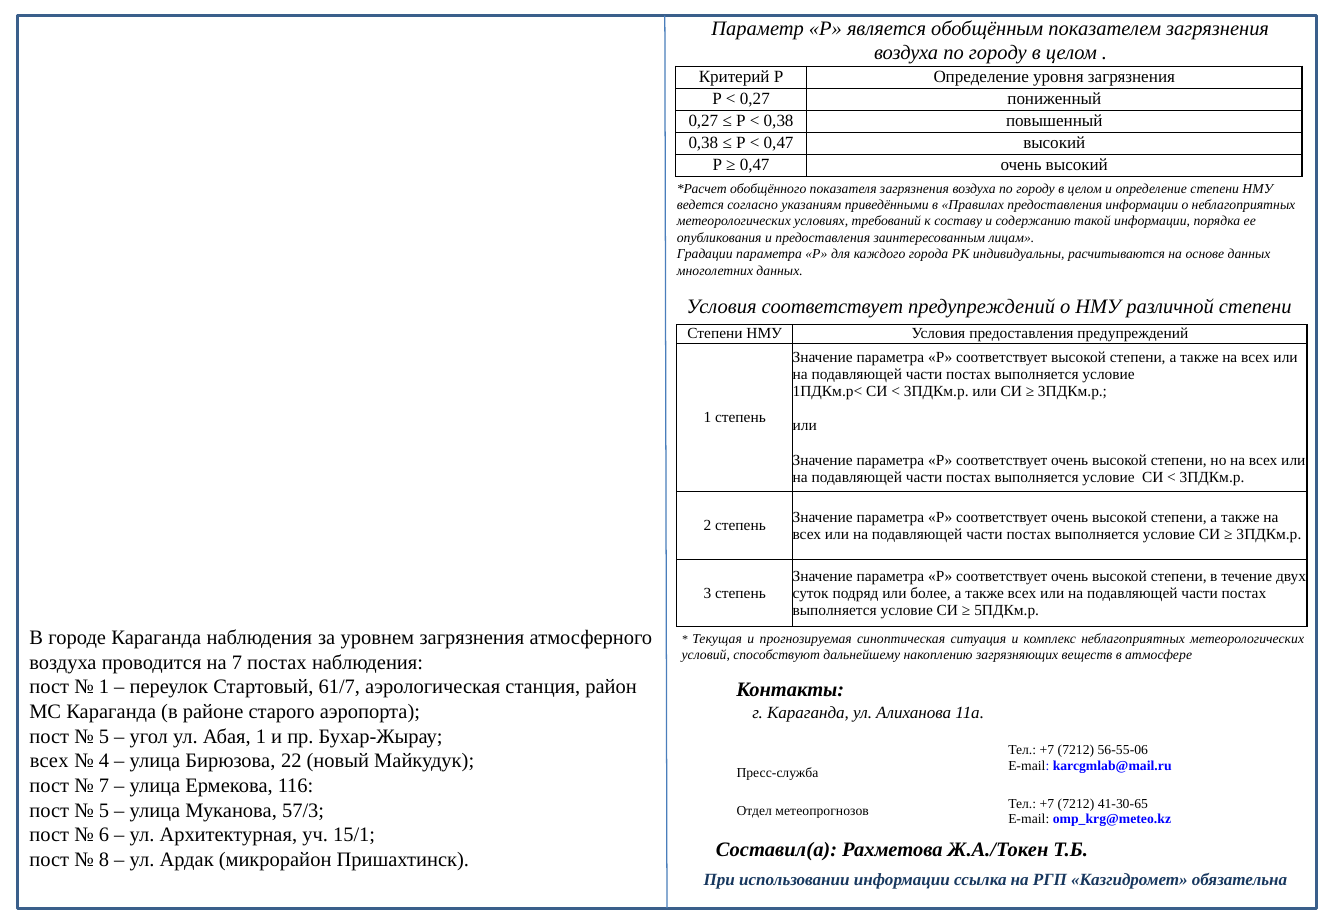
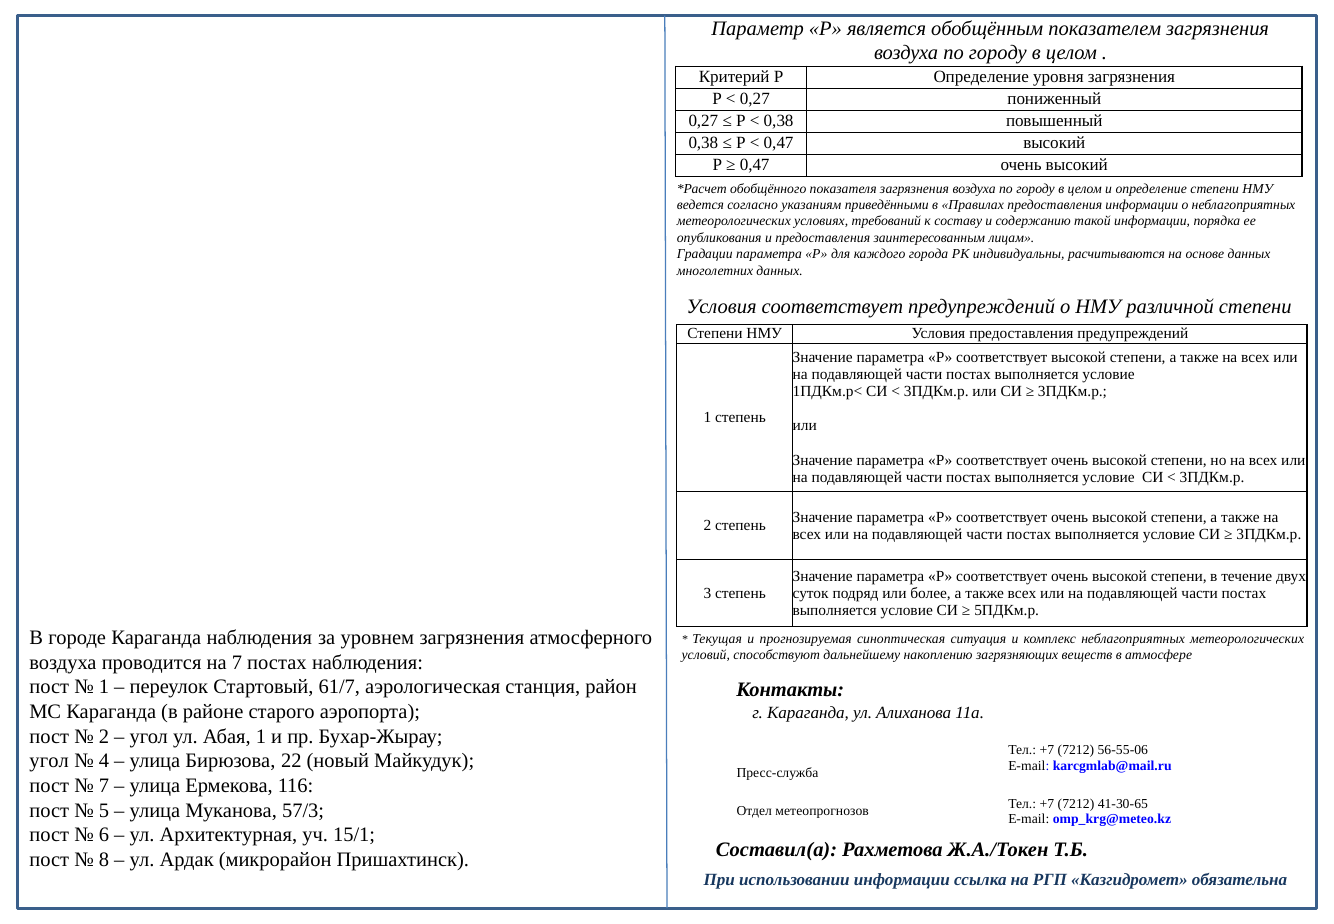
5 at (104, 736): 5 -> 2
всех at (49, 761): всех -> угол
